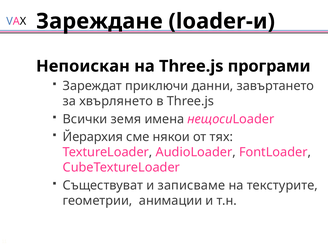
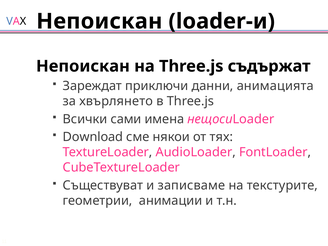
Зареждане at (99, 21): Зареждане -> Непоискан
програми: програми -> съдържат
завъртането: завъртането -> анимацията
земя: земя -> сами
Йерархия: Йерархия -> Download
